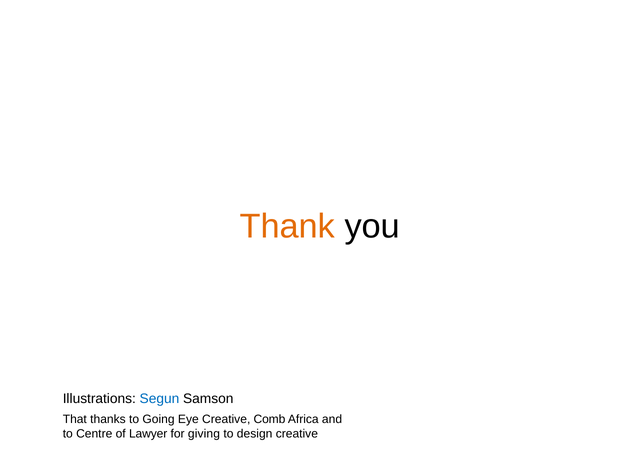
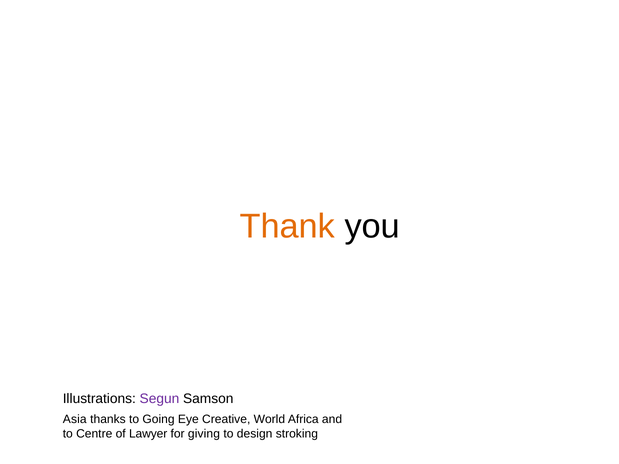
Segun colour: blue -> purple
That: That -> Asia
Comb: Comb -> World
design creative: creative -> stroking
